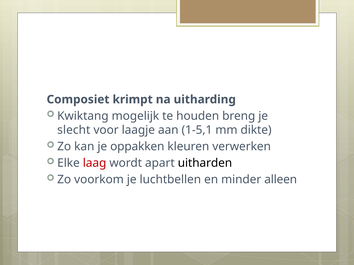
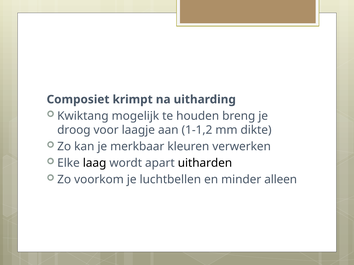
slecht: slecht -> droog
1-5,1: 1-5,1 -> 1-1,2
oppakken: oppakken -> merkbaar
laag colour: red -> black
